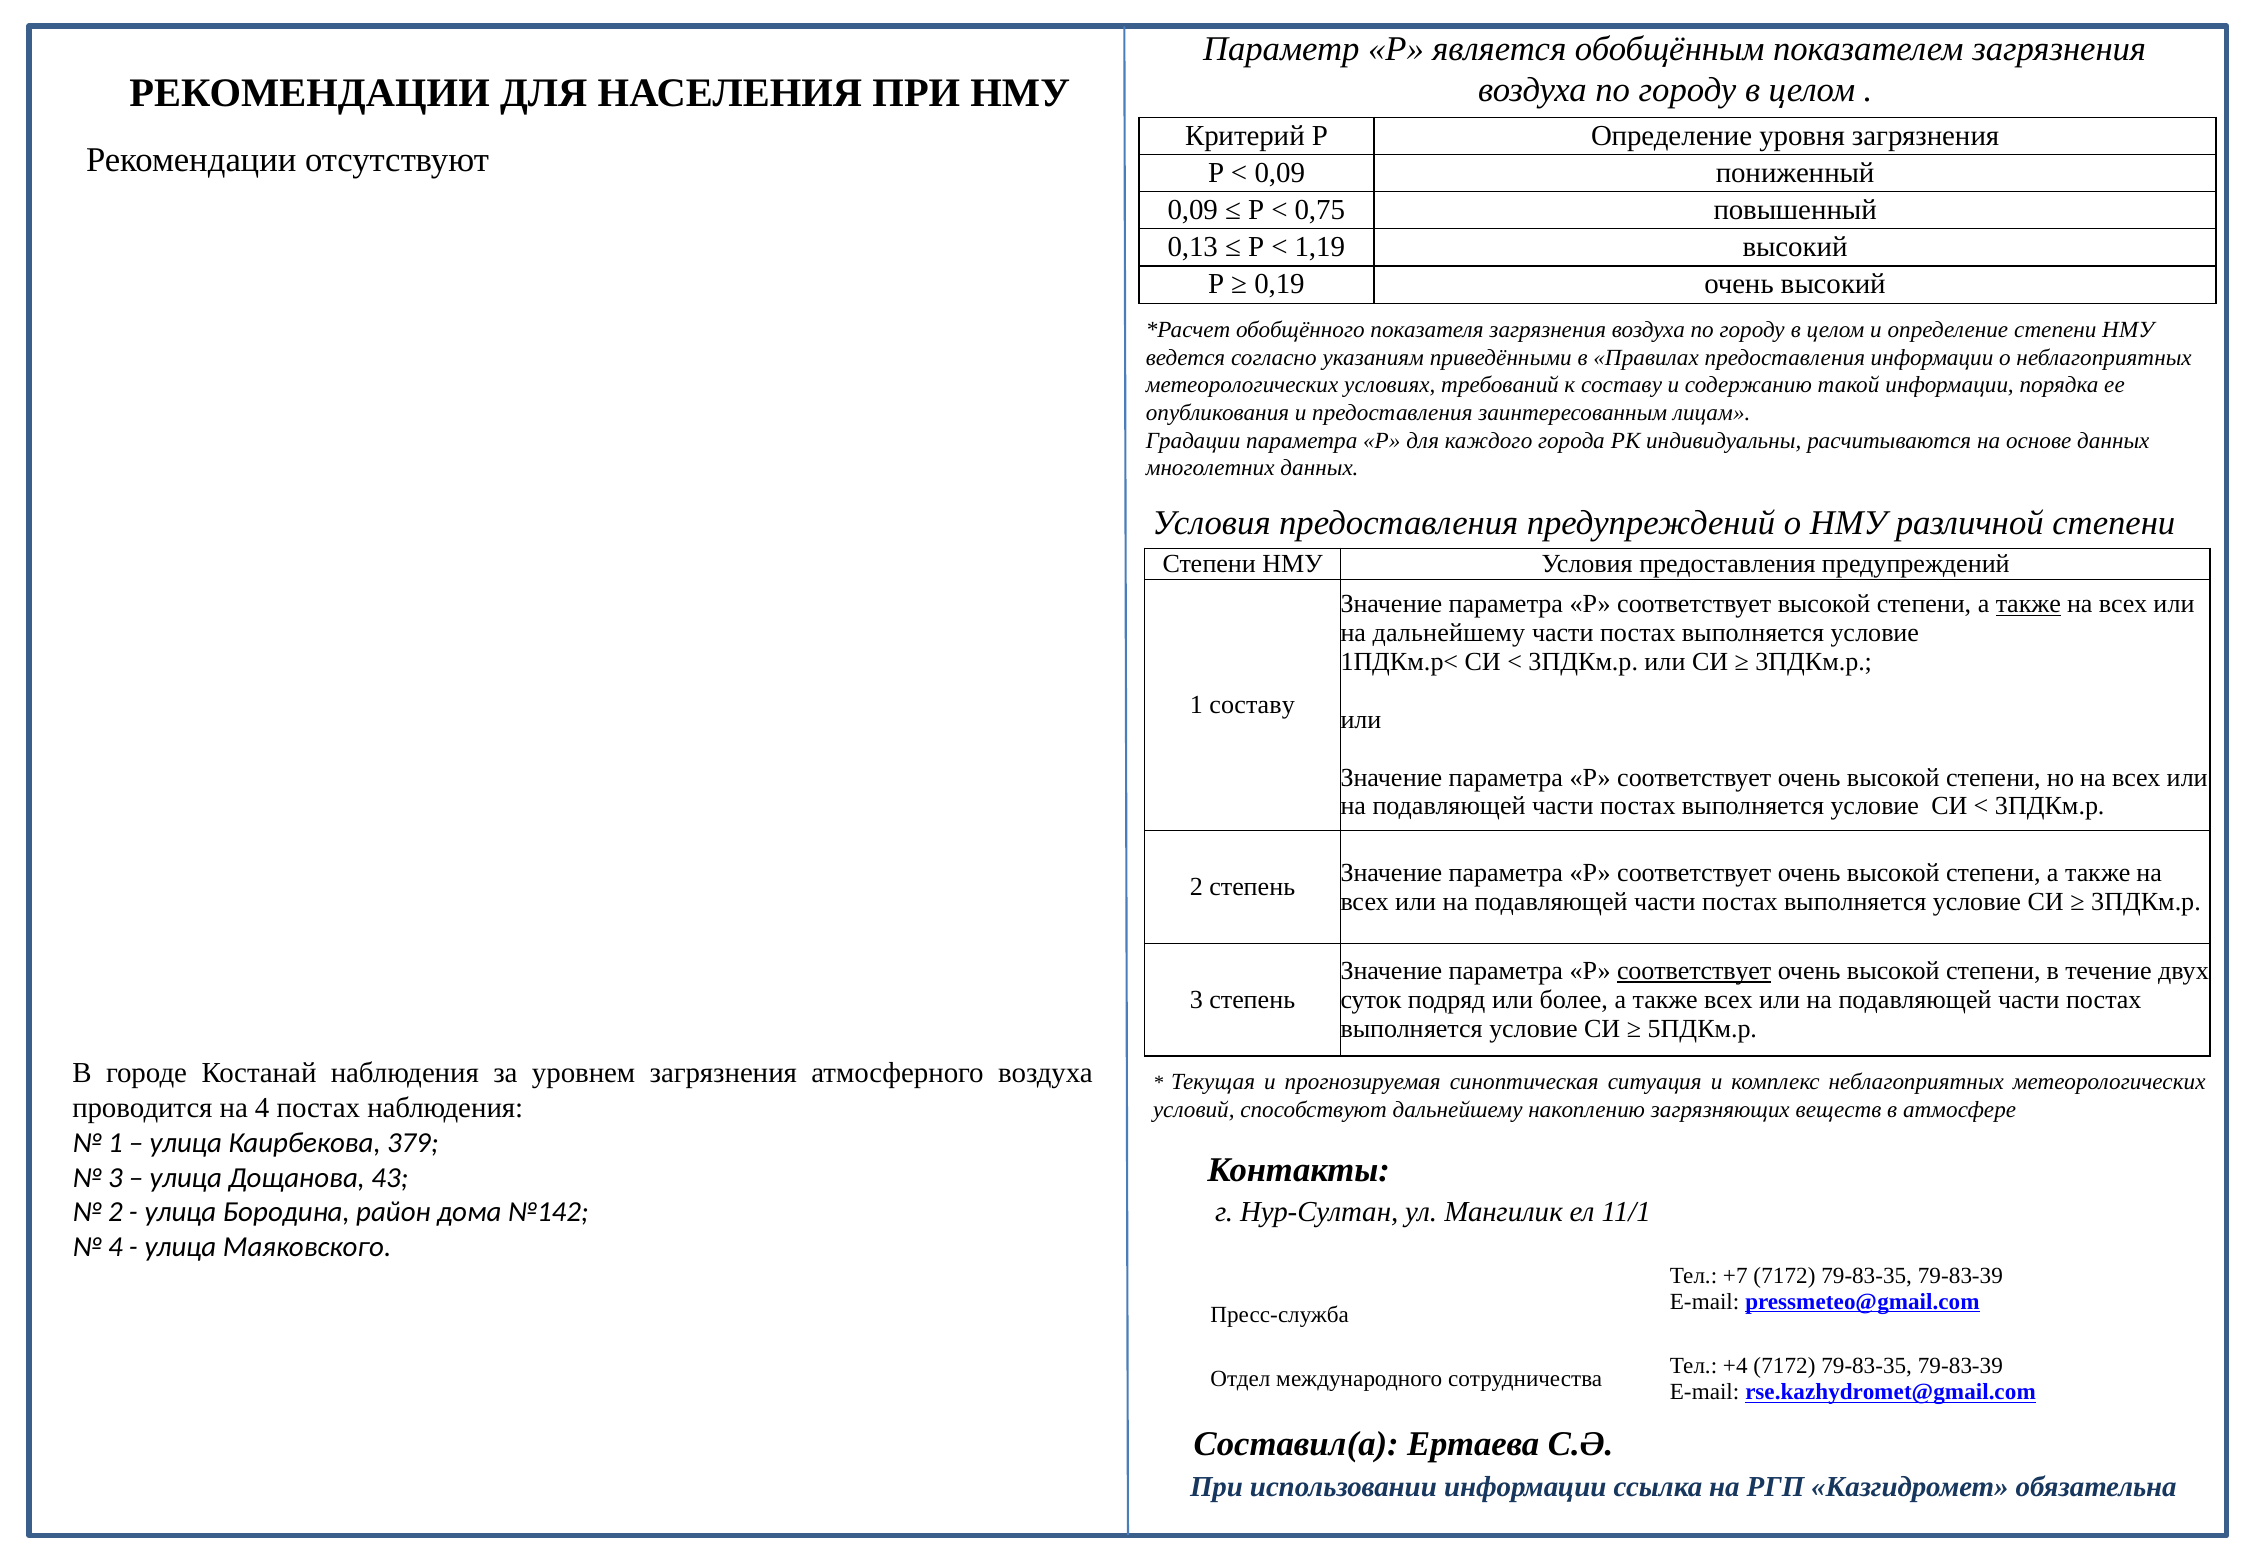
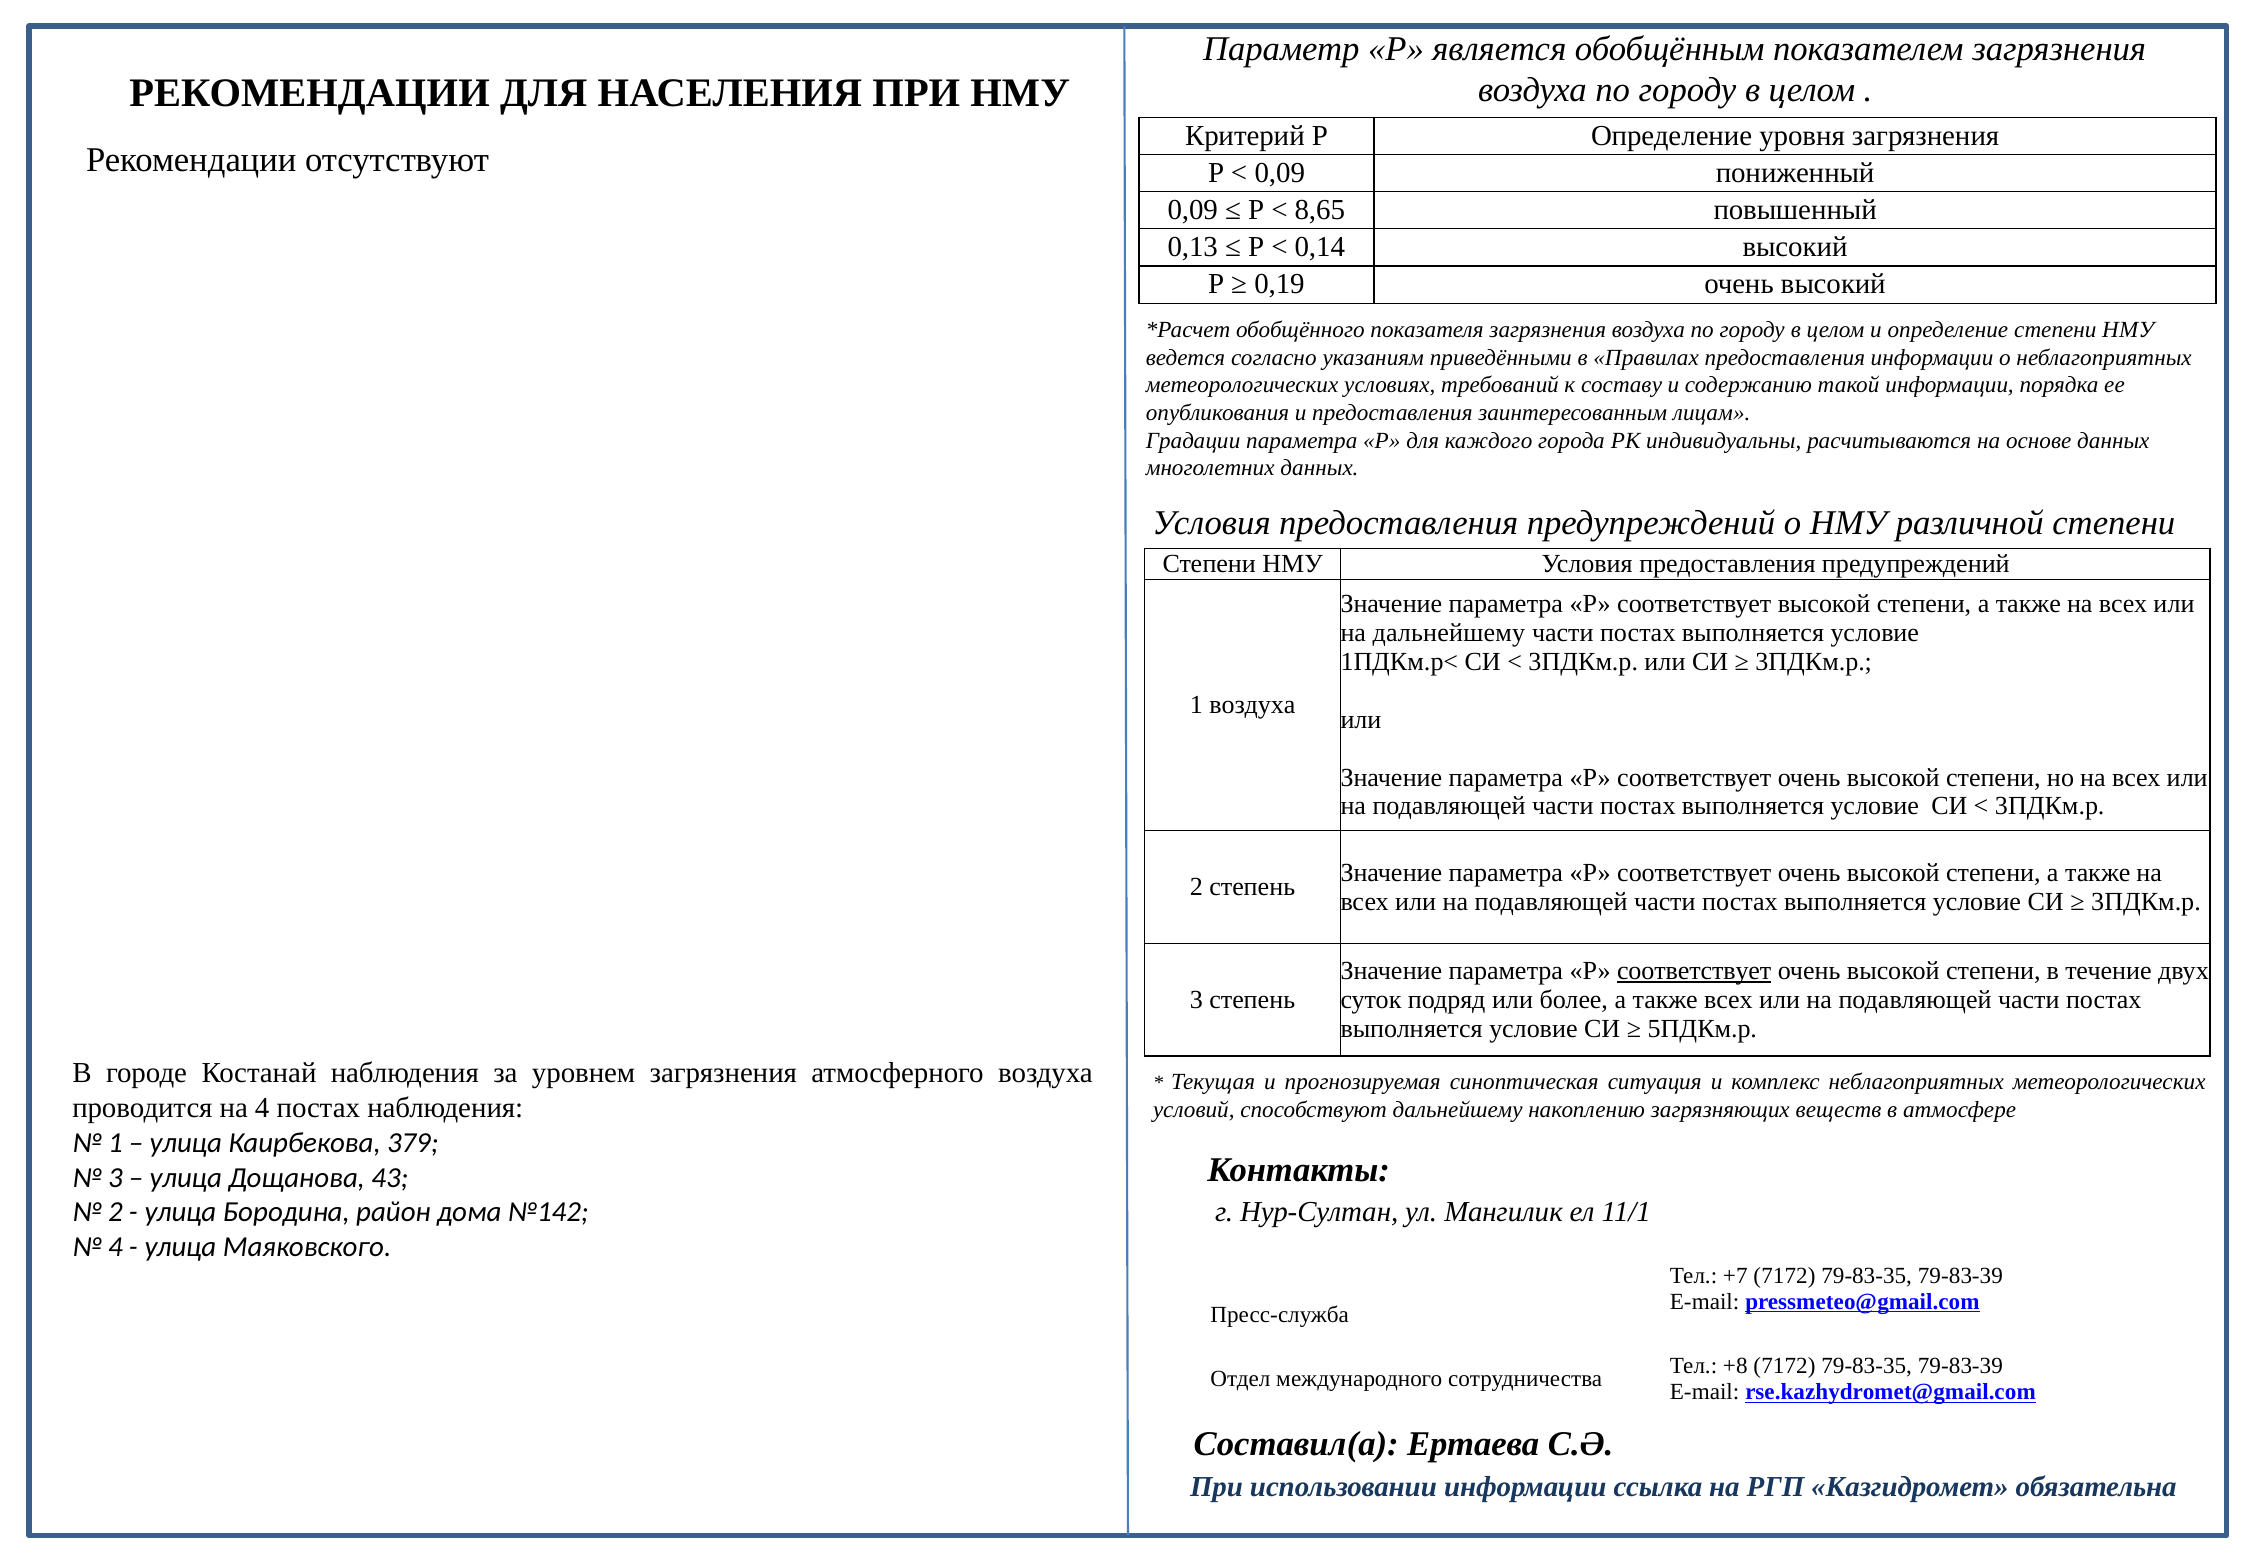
0,75: 0,75 -> 8,65
1,19: 1,19 -> 0,14
также at (2028, 604) underline: present -> none
1 составу: составу -> воздуха
+4: +4 -> +8
